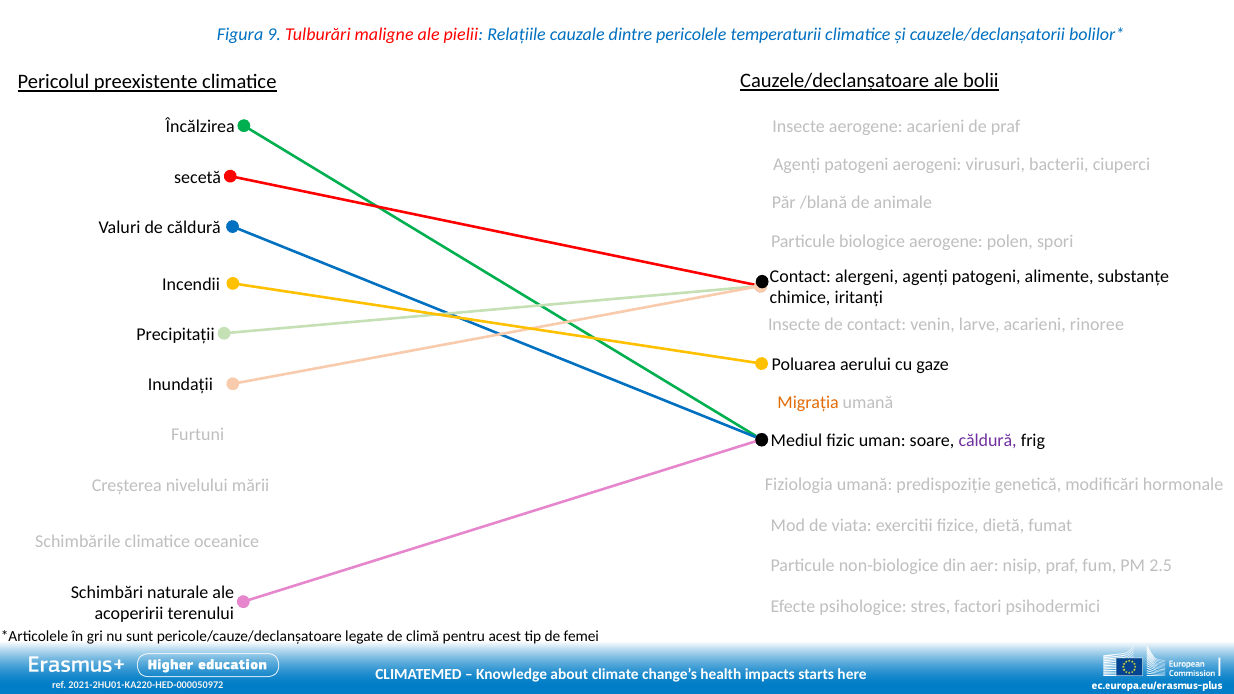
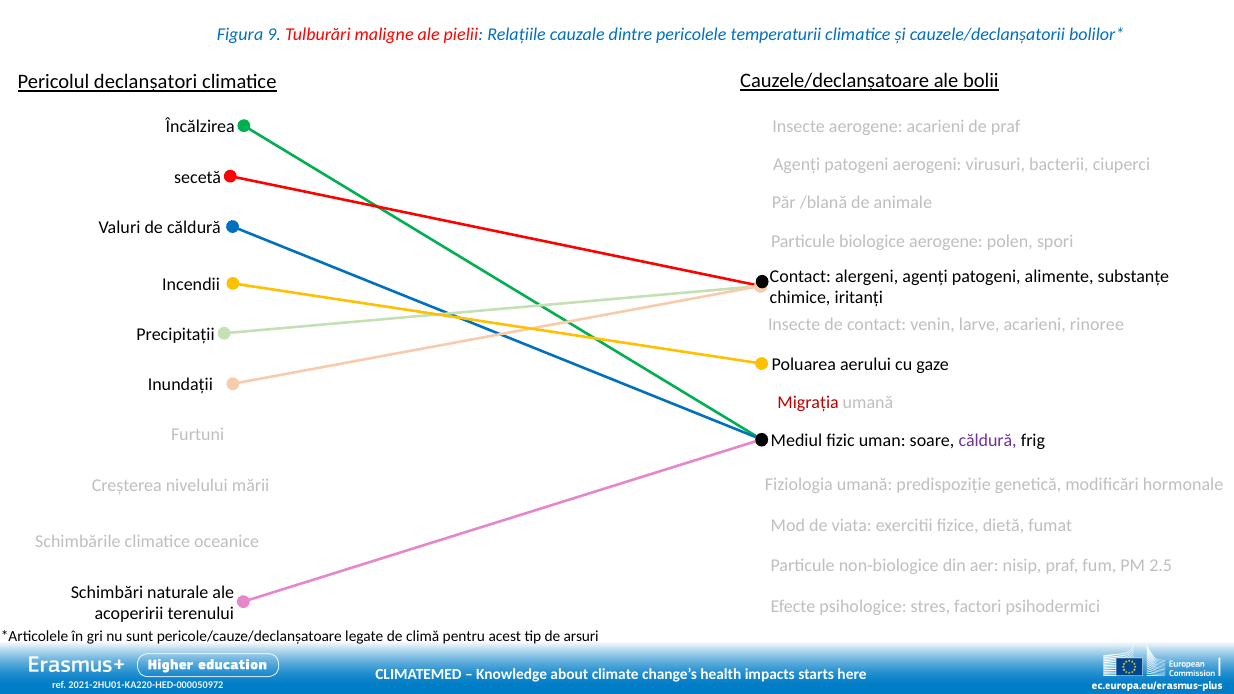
preexistente: preexistente -> declanșatori
Migrația colour: orange -> red
femei: femei -> arsuri
